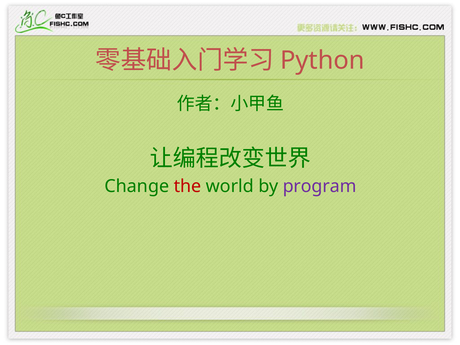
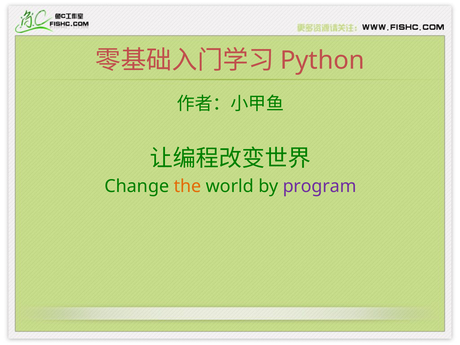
the colour: red -> orange
